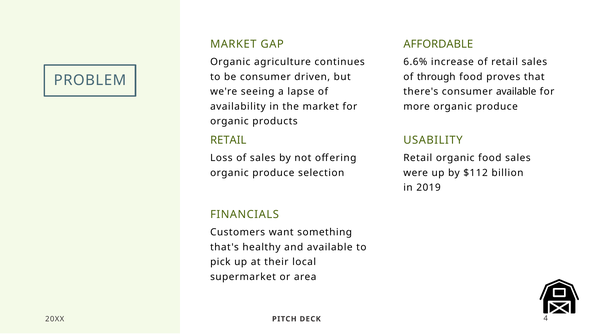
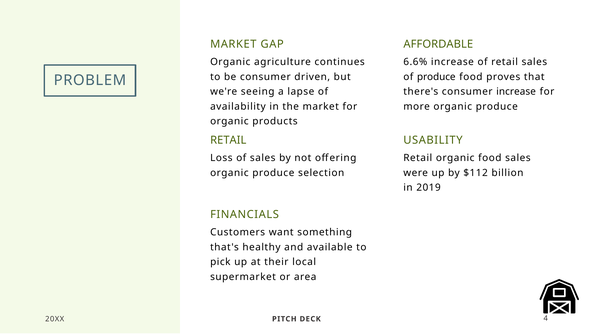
of through: through -> produce
consumer available: available -> increase
